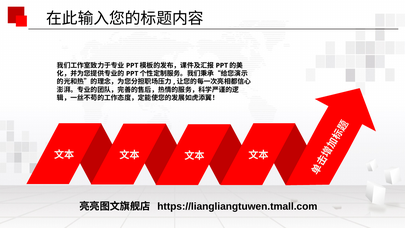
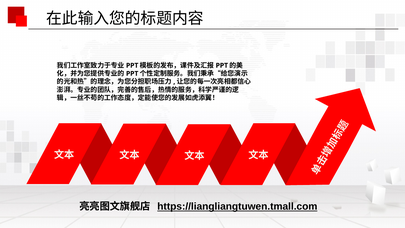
https://liangliangtuwen.tmall.com underline: none -> present
